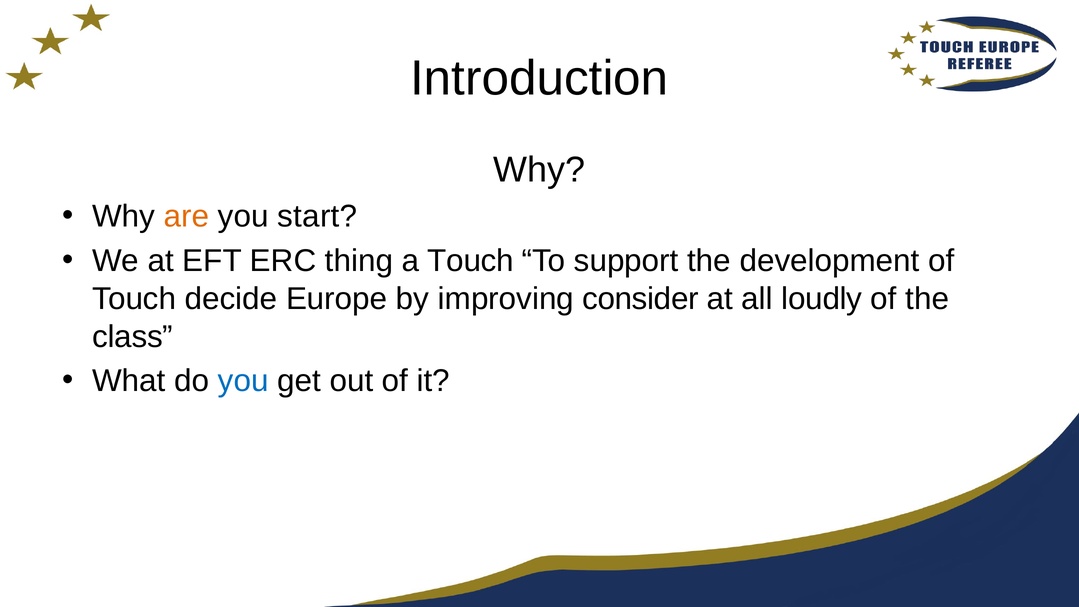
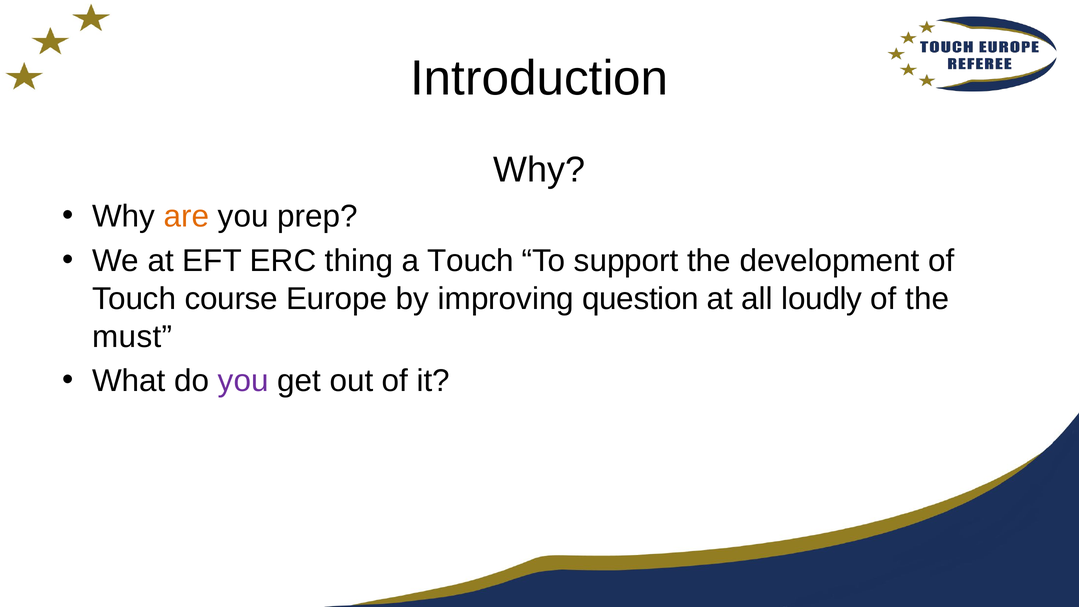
start: start -> prep
decide: decide -> course
consider: consider -> question
class: class -> must
you at (243, 381) colour: blue -> purple
